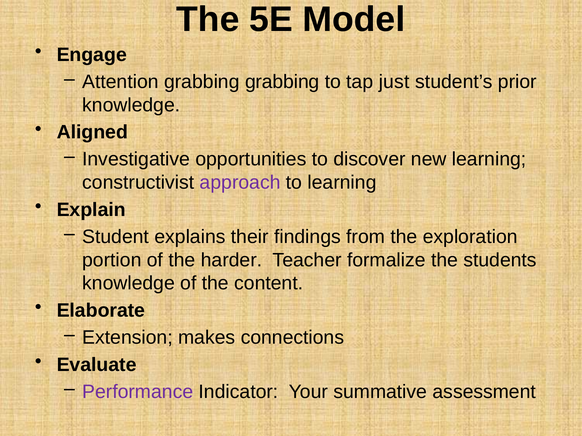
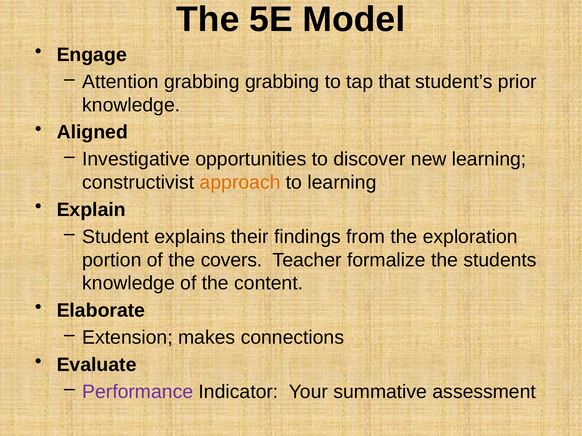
just: just -> that
approach colour: purple -> orange
harder: harder -> covers
